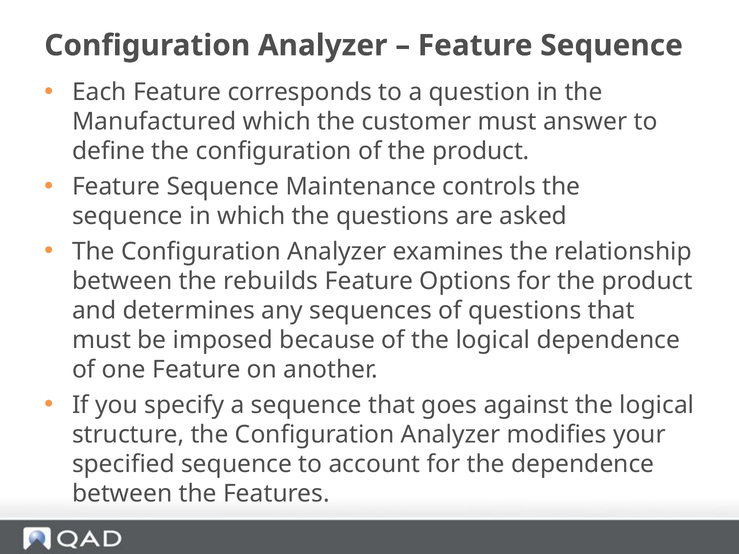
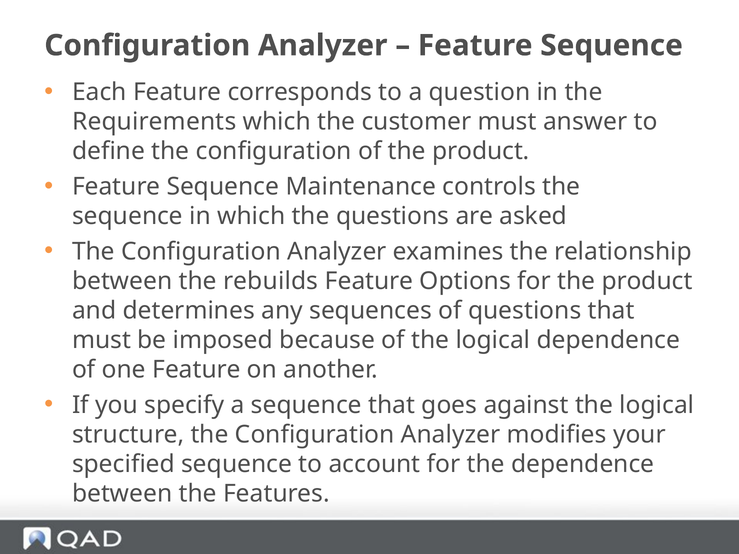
Manufactured: Manufactured -> Requirements
